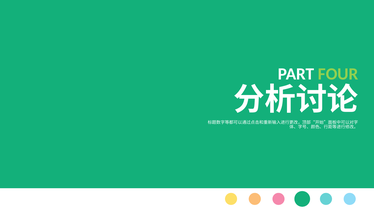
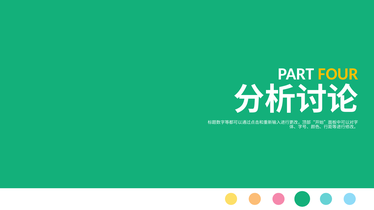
FOUR colour: light green -> yellow
